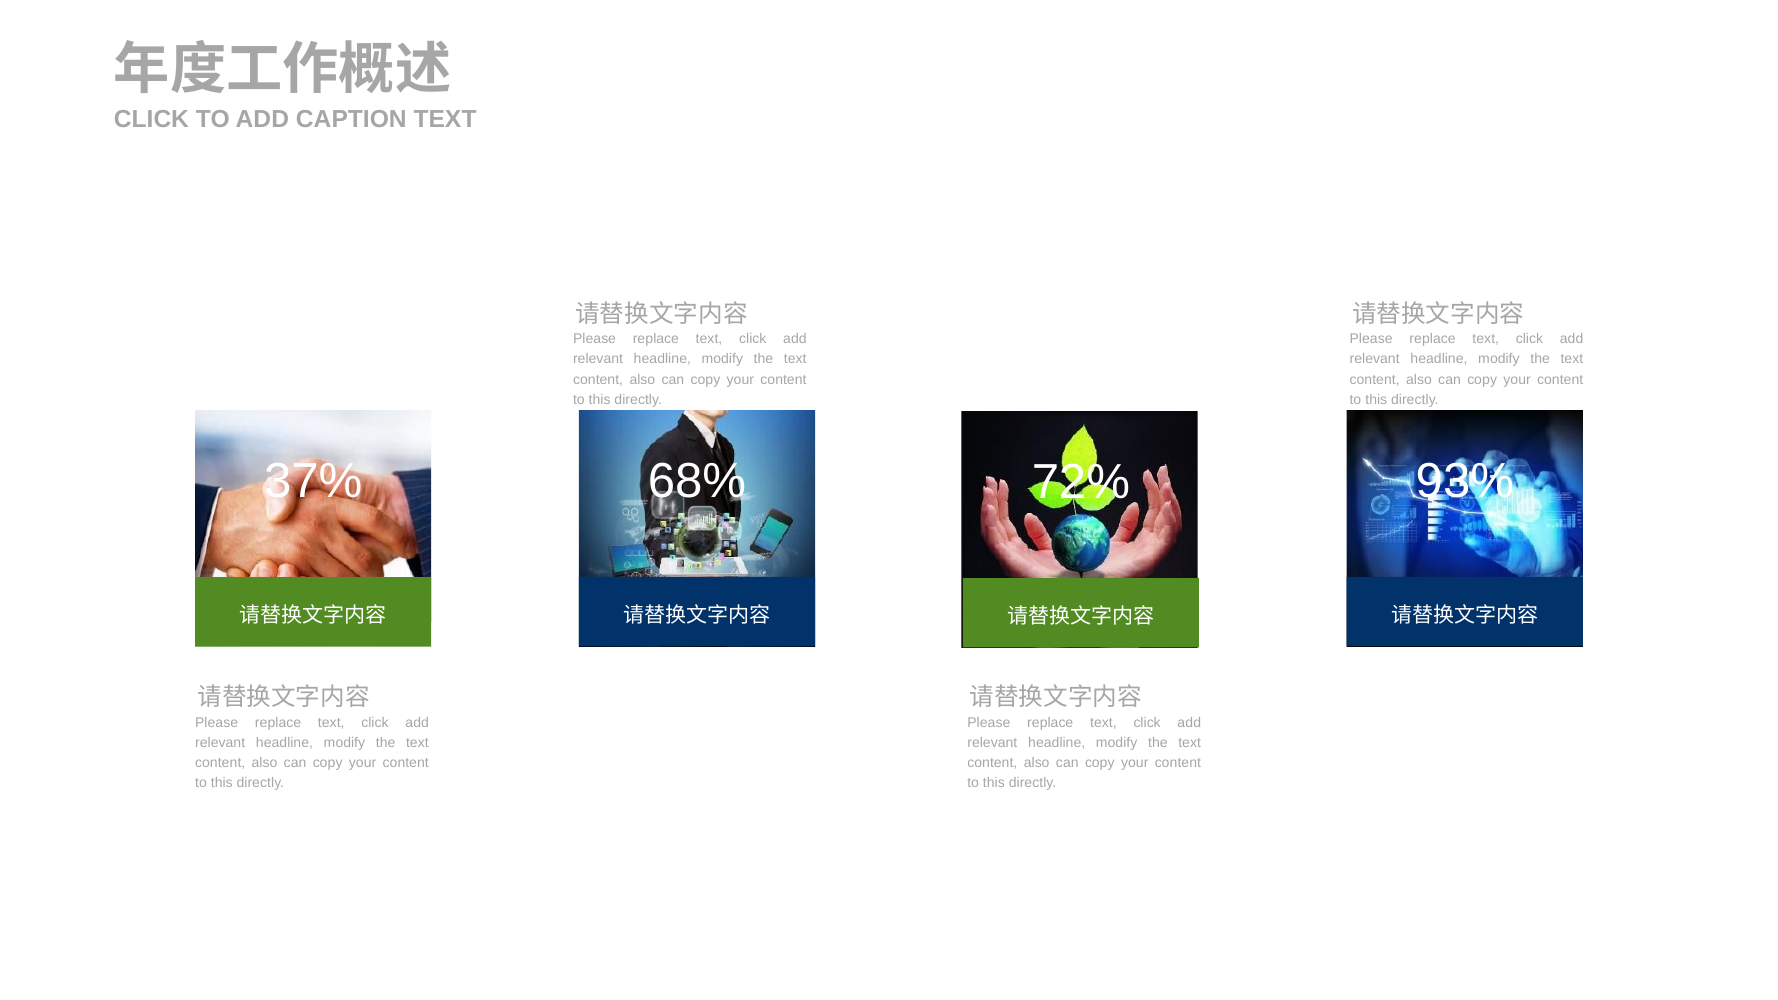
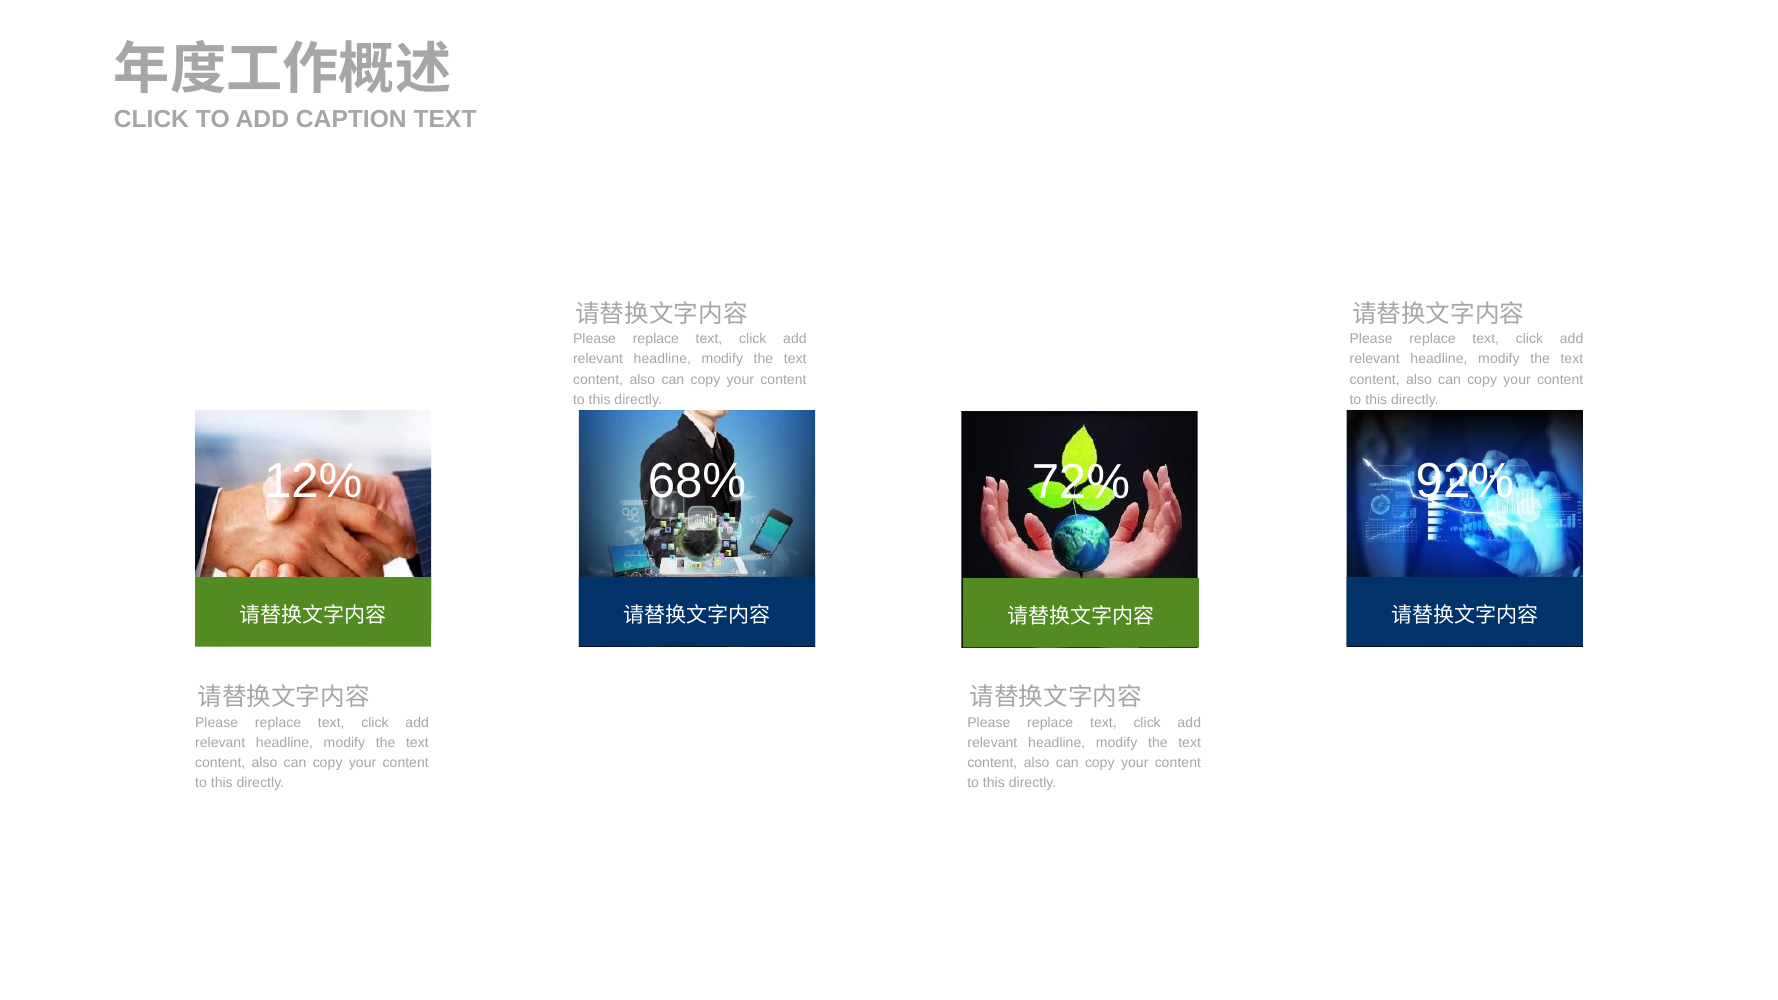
93%: 93% -> 92%
37%: 37% -> 12%
